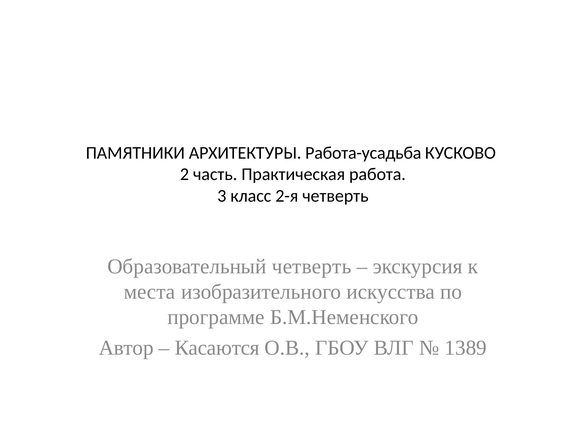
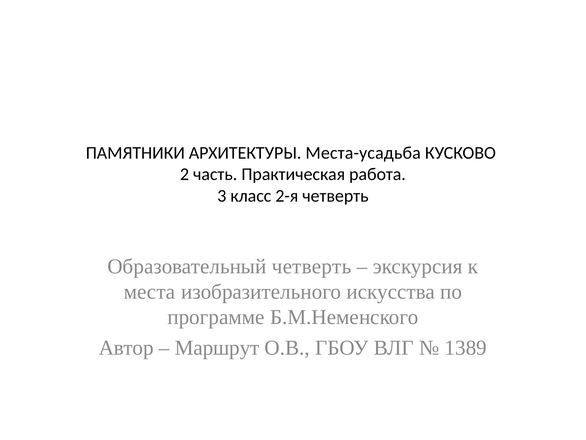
Работа-усадьба: Работа-усадьба -> Места-усадьба
Касаются: Касаются -> Маршрут
